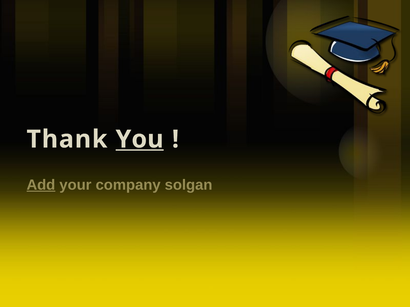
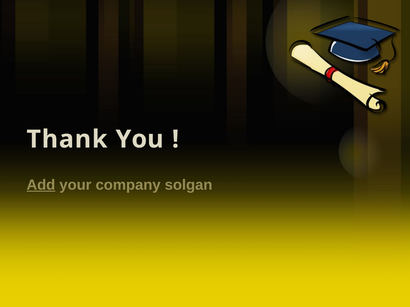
You underline: present -> none
